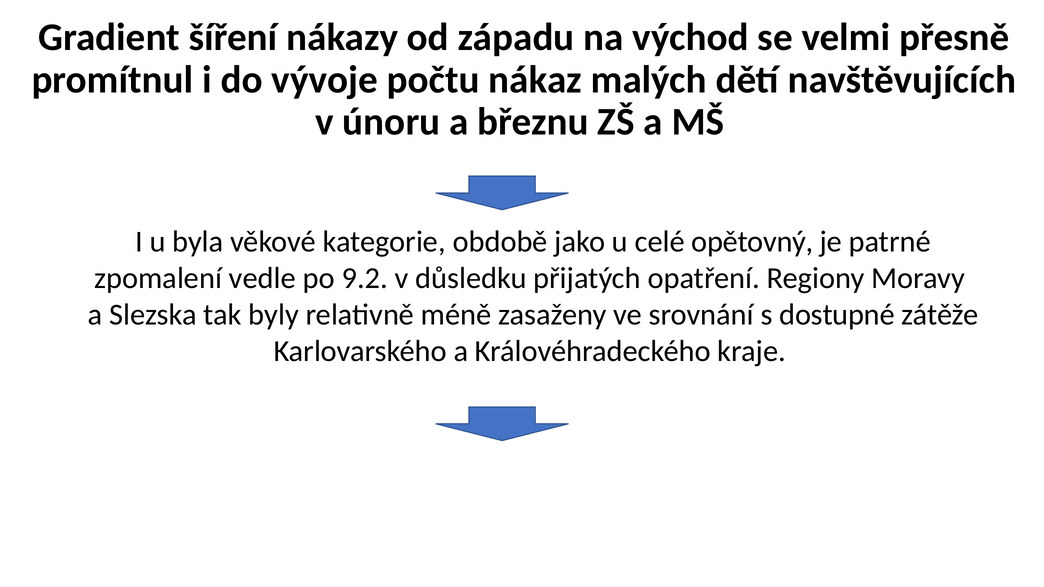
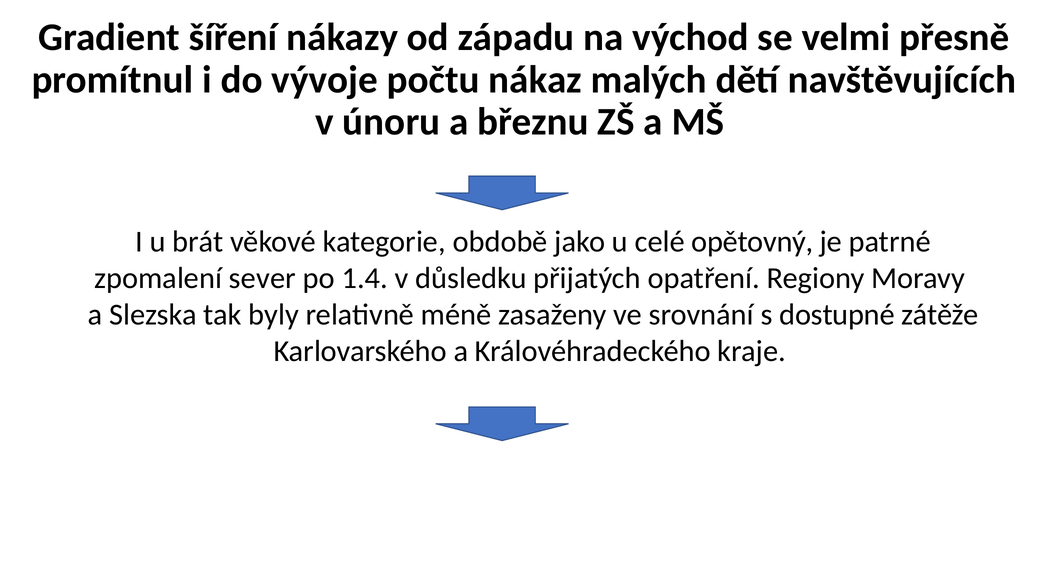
byla: byla -> brát
vedle: vedle -> sever
9.2: 9.2 -> 1.4
